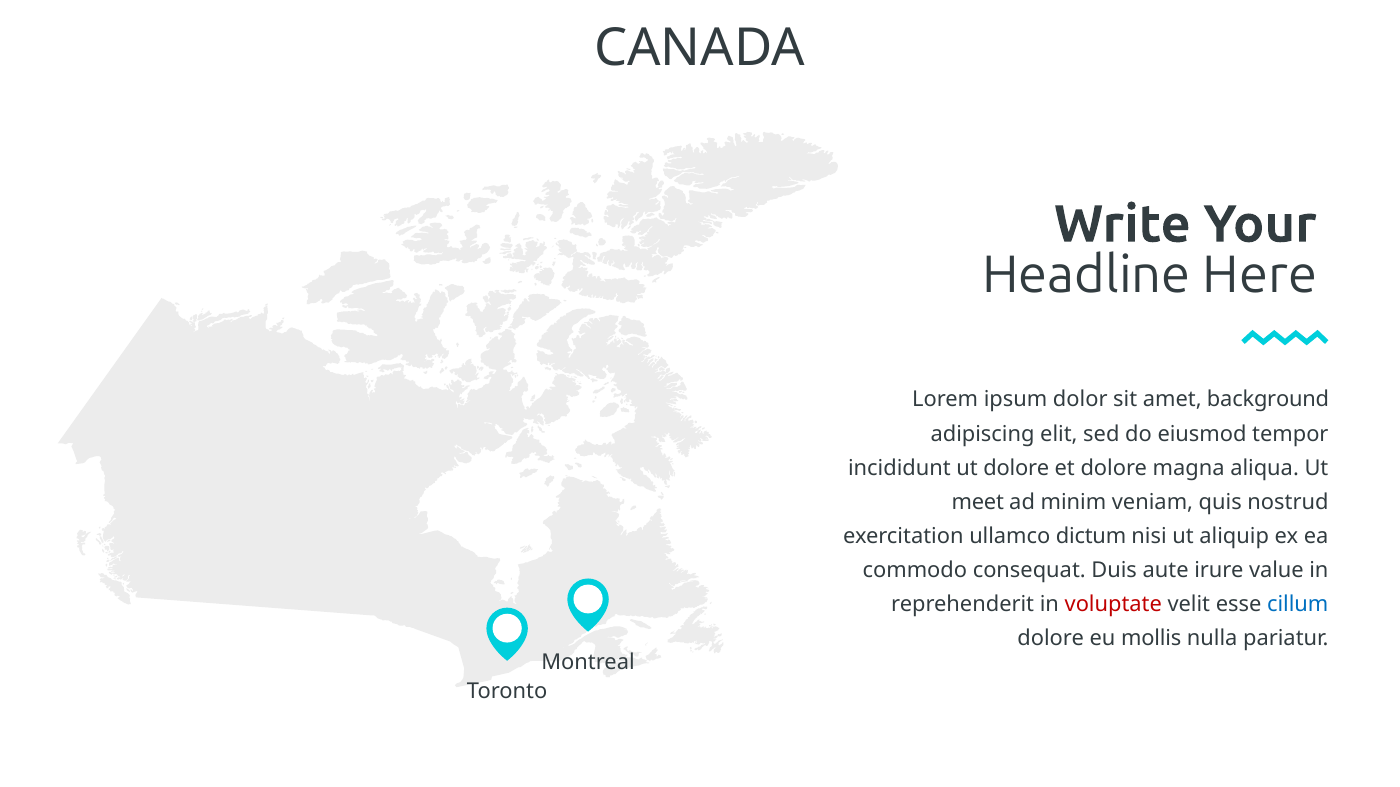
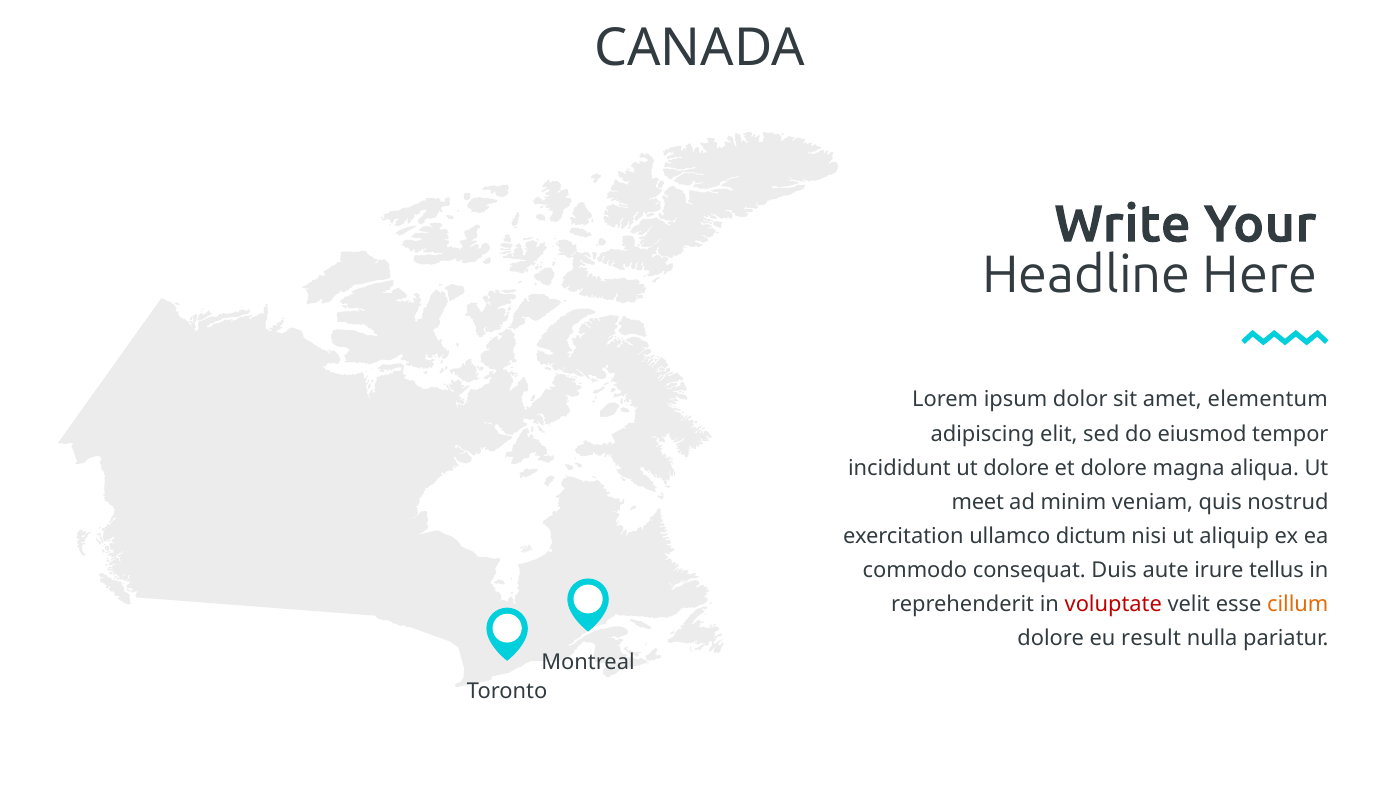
background: background -> elementum
value: value -> tellus
cillum colour: blue -> orange
mollis: mollis -> result
